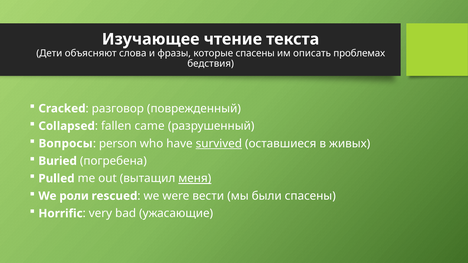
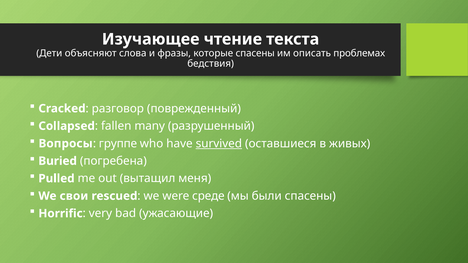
came: came -> many
person: person -> группе
меня underline: present -> none
роли: роли -> свои
вести: вести -> среде
